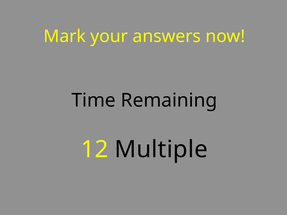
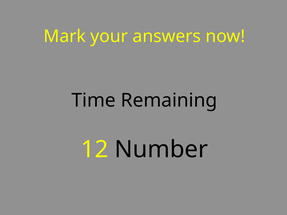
Multiple: Multiple -> Number
